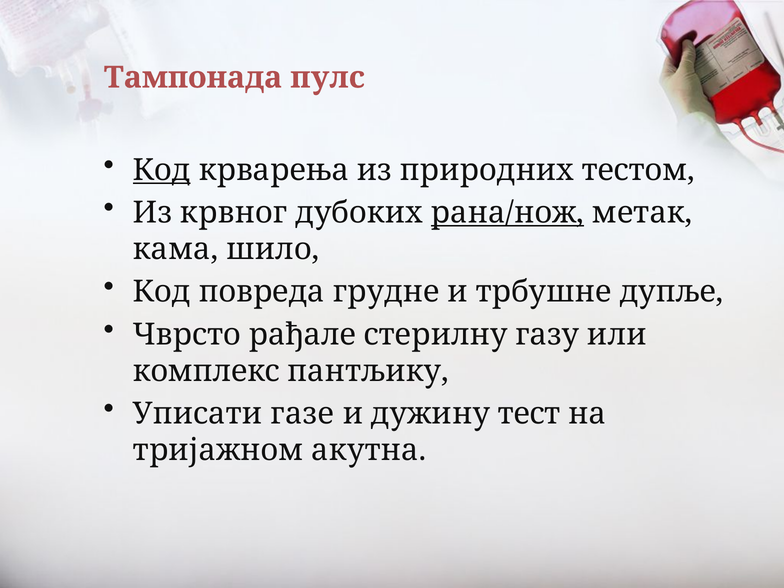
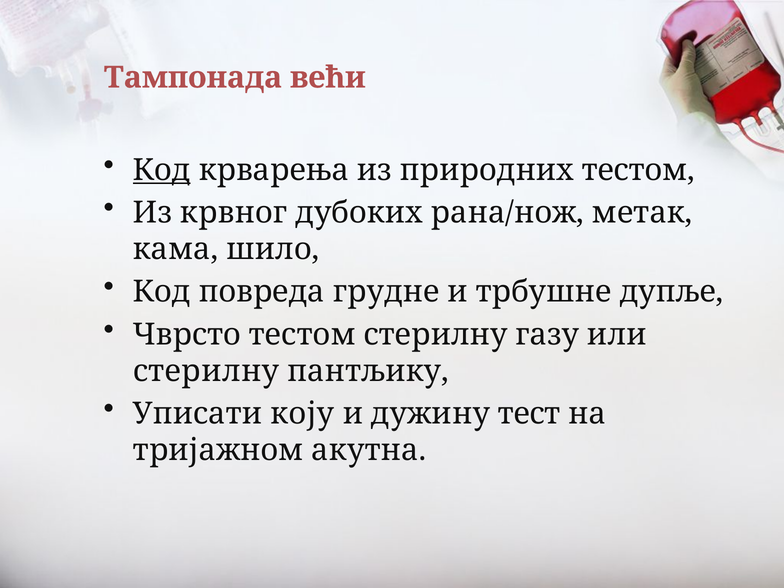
пулс: пулс -> већи
рана/нож underline: present -> none
Чврсто рађале: рађале -> тестом
комплекс at (206, 371): комплекс -> стерилну
газе: газе -> коју
